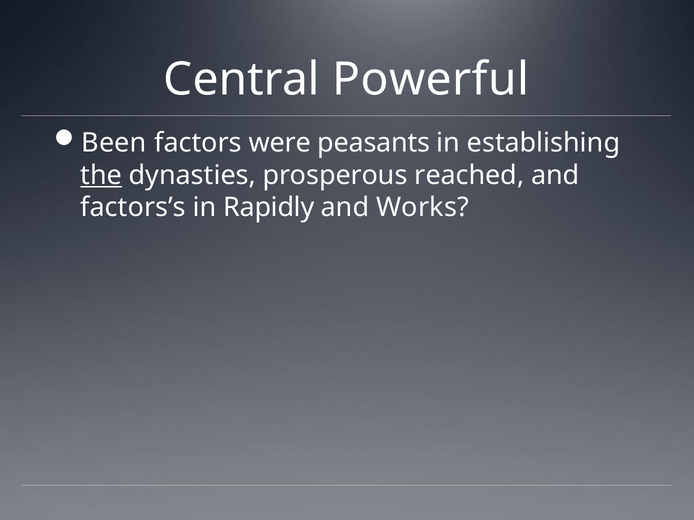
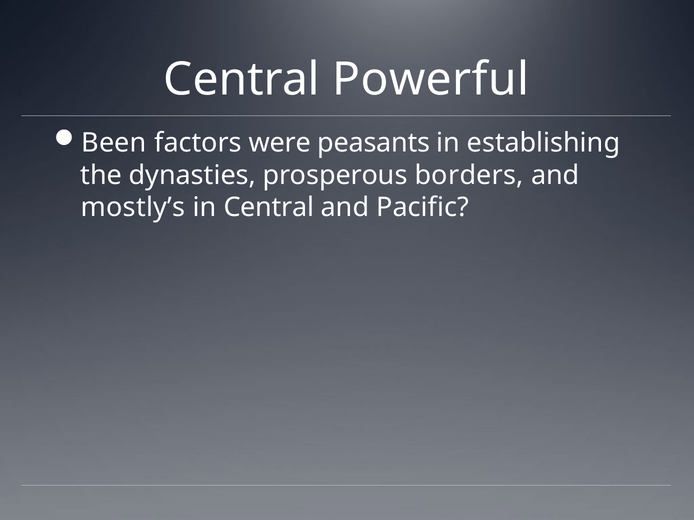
the underline: present -> none
reached: reached -> borders
factors’s: factors’s -> mostly’s
in Rapidly: Rapidly -> Central
Works: Works -> Pacific
